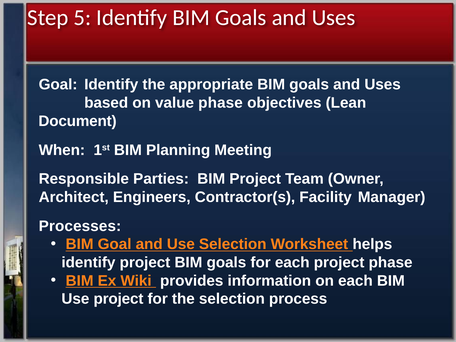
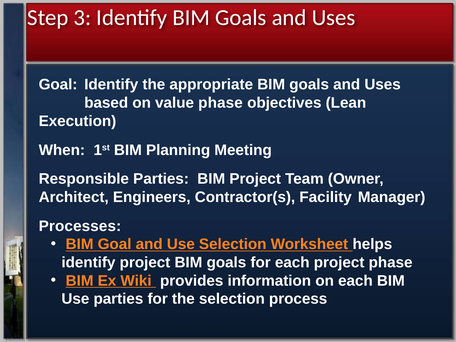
5: 5 -> 3
Document: Document -> Execution
Use project: project -> parties
